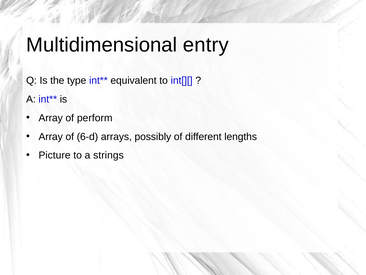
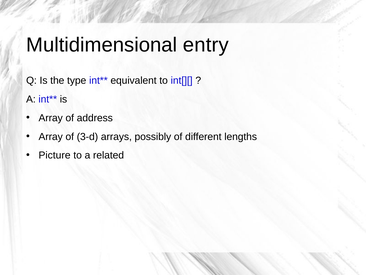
perform: perform -> address
6-d: 6-d -> 3-d
strings: strings -> related
